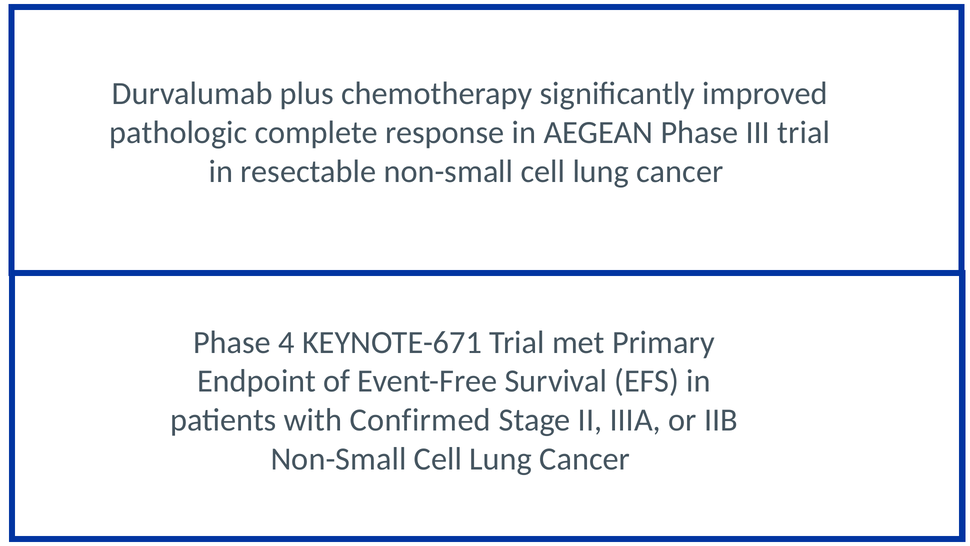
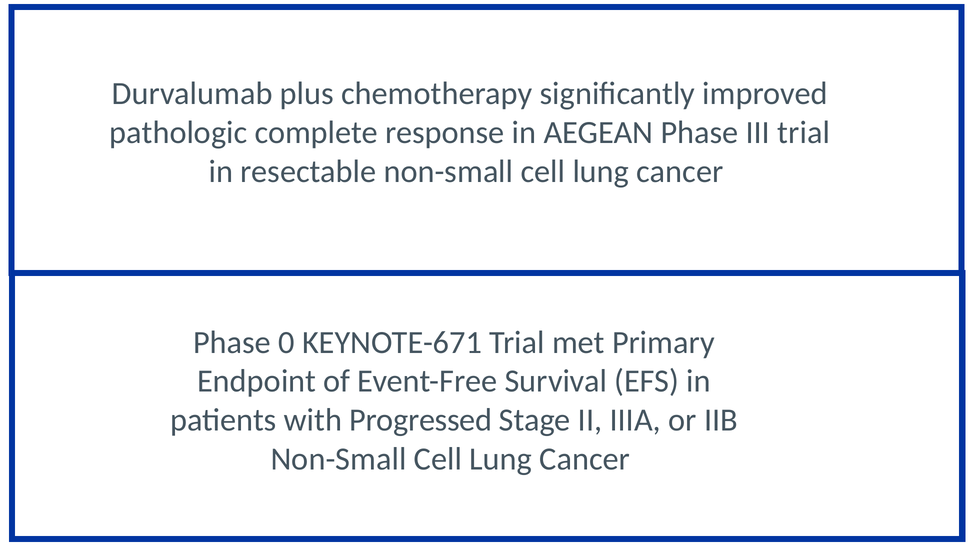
4: 4 -> 0
Confirmed: Confirmed -> Progressed
